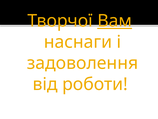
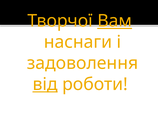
від underline: none -> present
